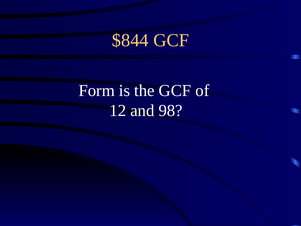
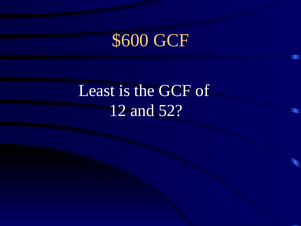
$844: $844 -> $600
Form: Form -> Least
98: 98 -> 52
